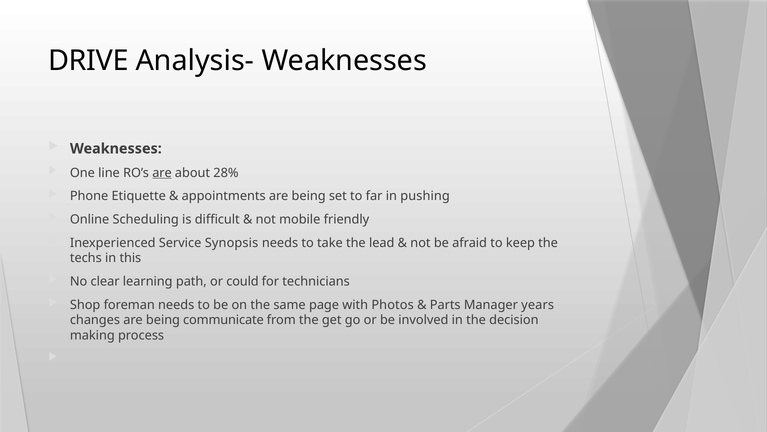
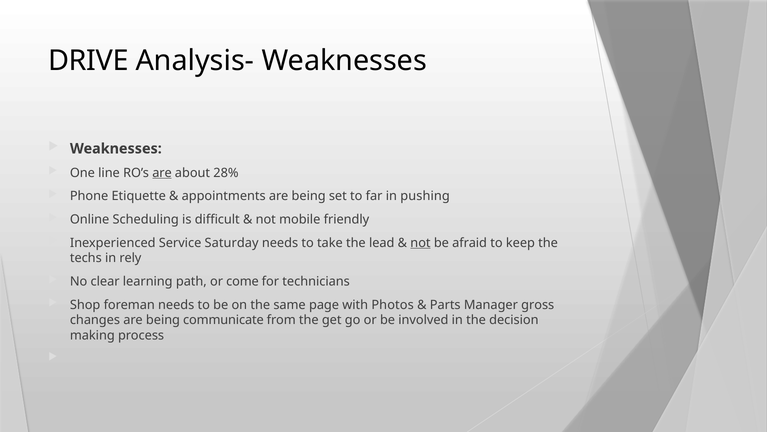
Synopsis: Synopsis -> Saturday
not at (420, 243) underline: none -> present
this: this -> rely
could: could -> come
years: years -> gross
